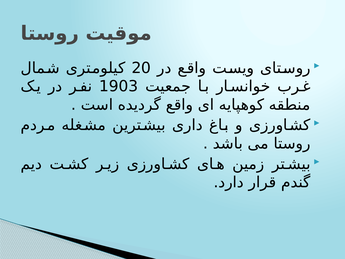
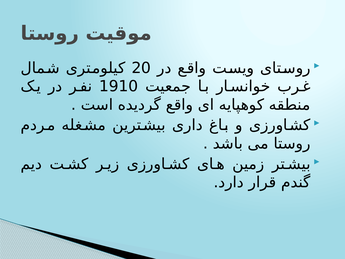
1903: 1903 -> 1910
